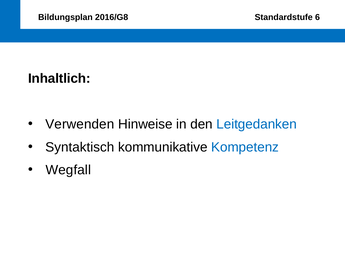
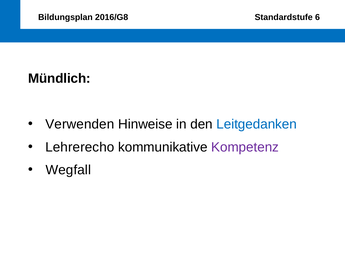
Inhaltlich: Inhaltlich -> Mündlich
Syntaktisch: Syntaktisch -> Lehrerecho
Kompetenz colour: blue -> purple
